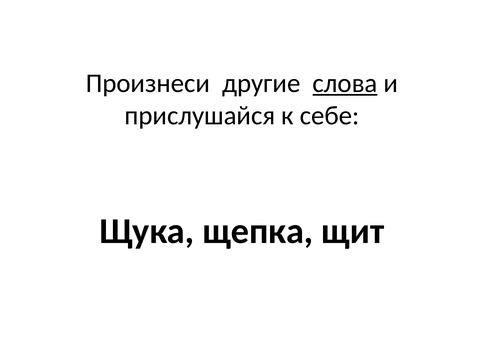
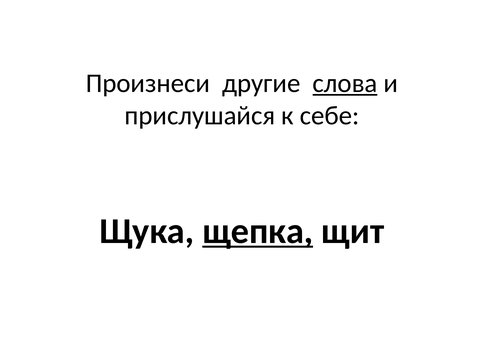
щепка underline: none -> present
